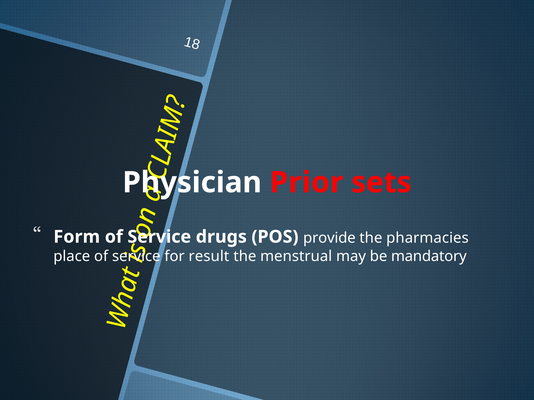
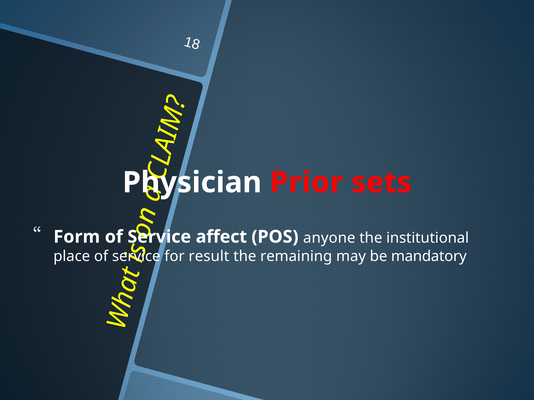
drugs: drugs -> affect
provide: provide -> anyone
pharmacies: pharmacies -> institutional
menstrual: menstrual -> remaining
